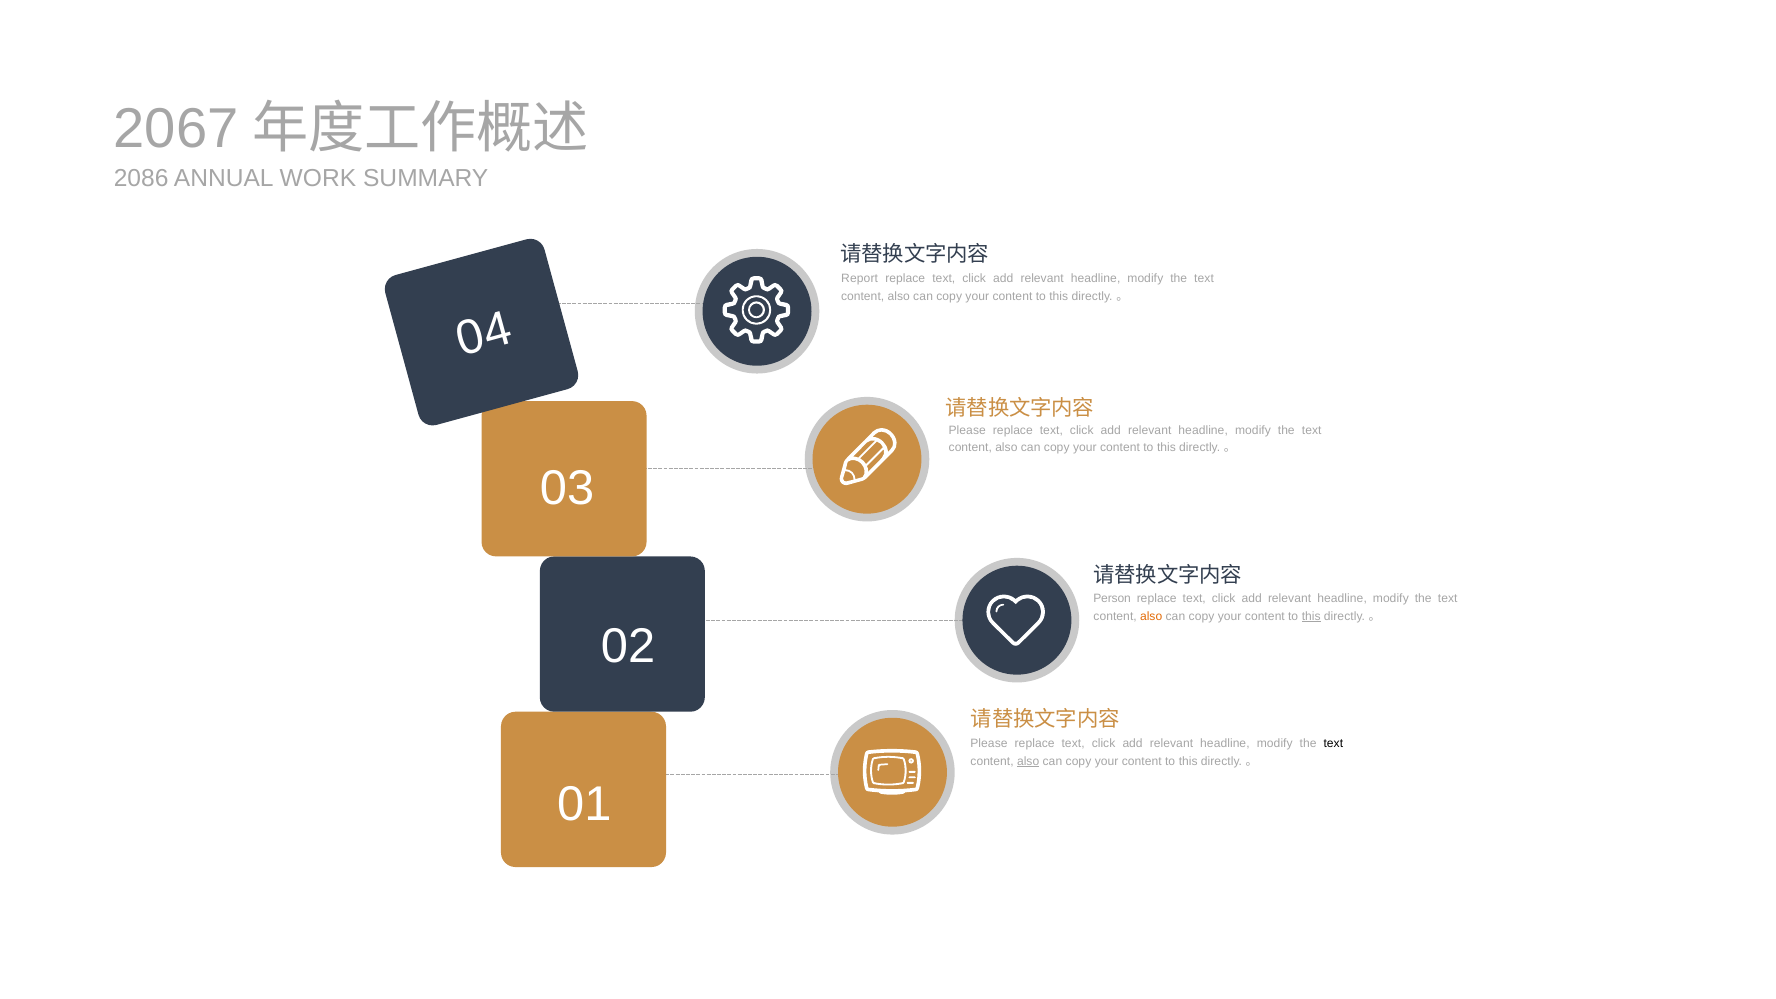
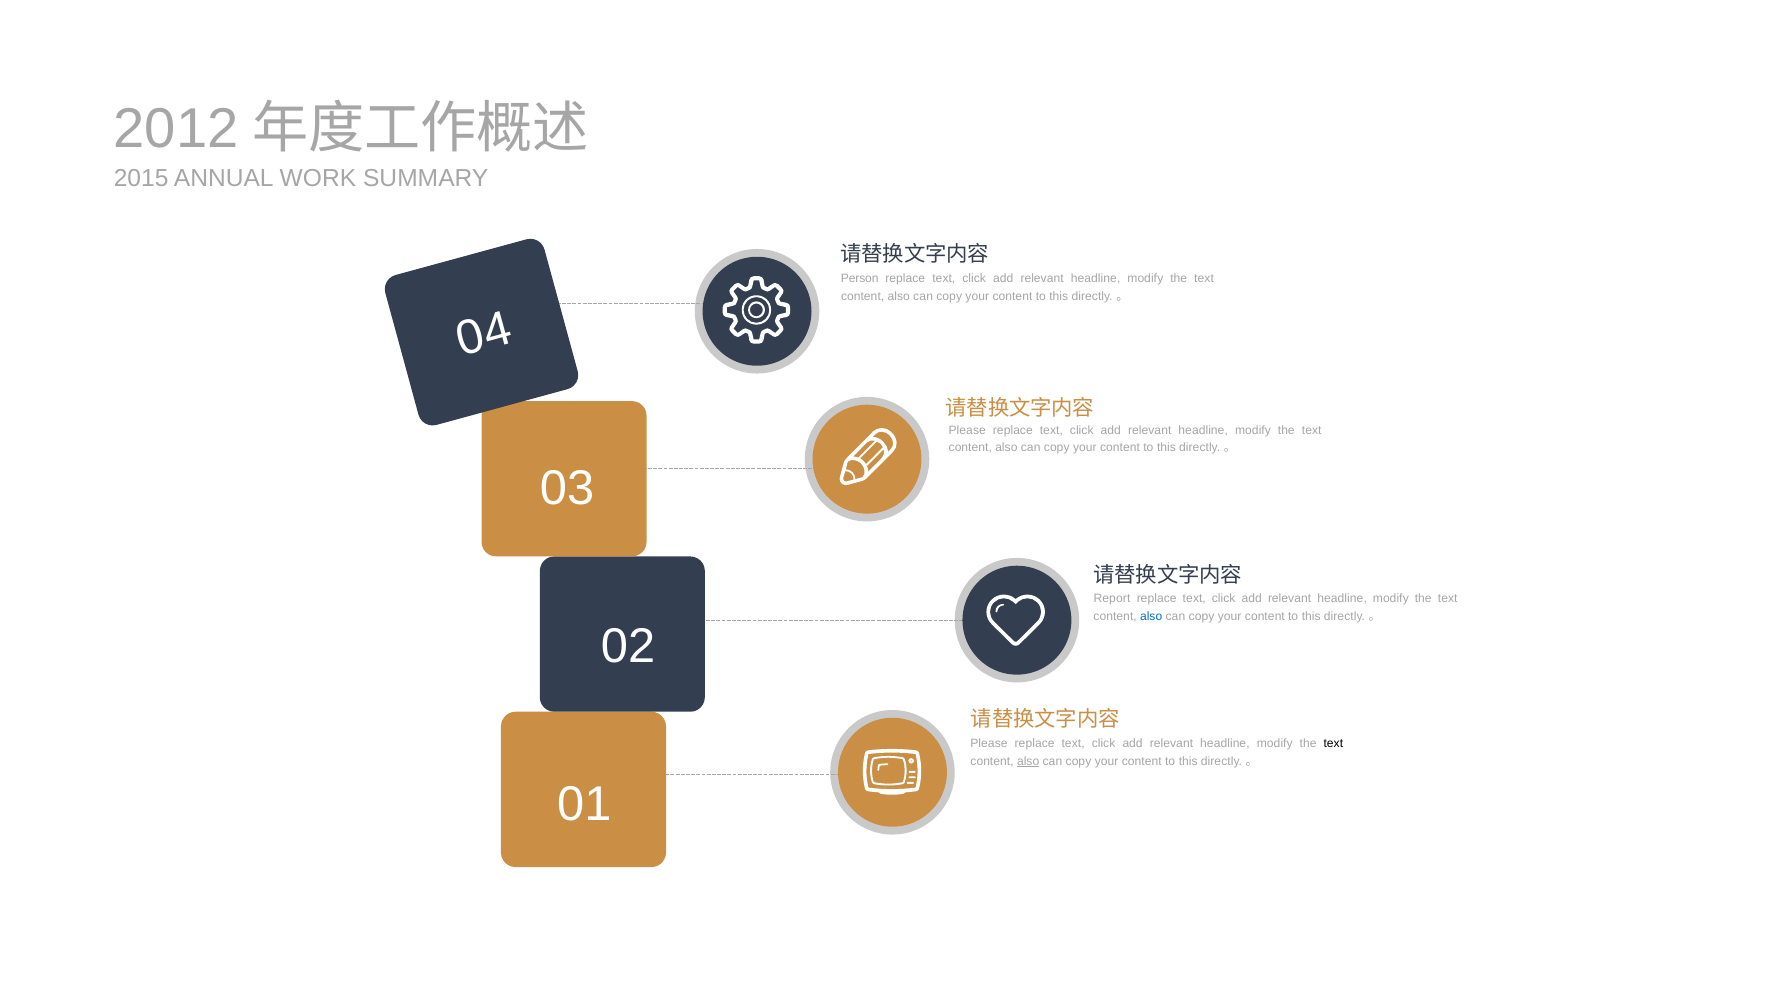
2067: 2067 -> 2012
2086: 2086 -> 2015
Report: Report -> Person
Person: Person -> Report
also at (1151, 616) colour: orange -> blue
this at (1311, 616) underline: present -> none
